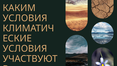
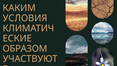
УСЛОВИЯ at (25, 48): УСЛОВИЯ -> ОБРАЗОМ
